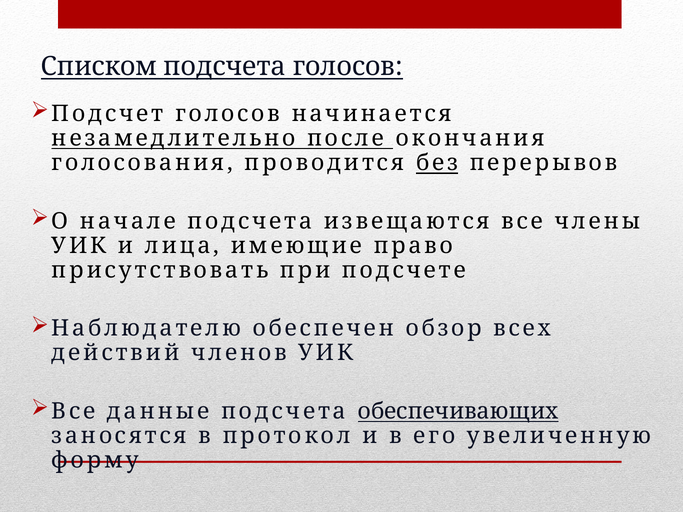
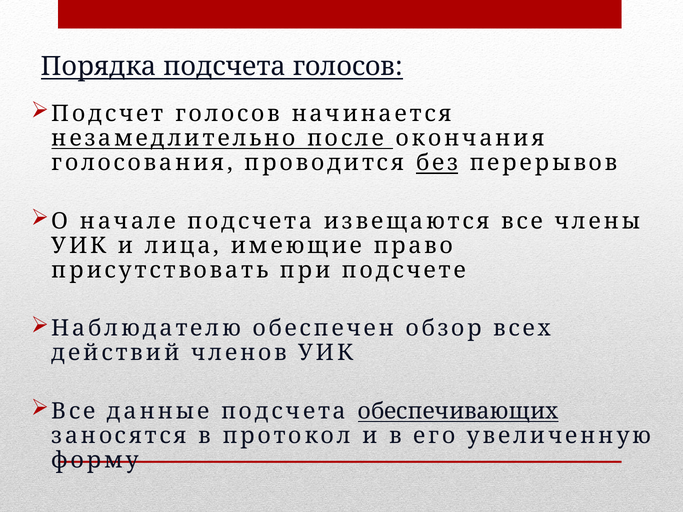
Списком: Списком -> Порядка
